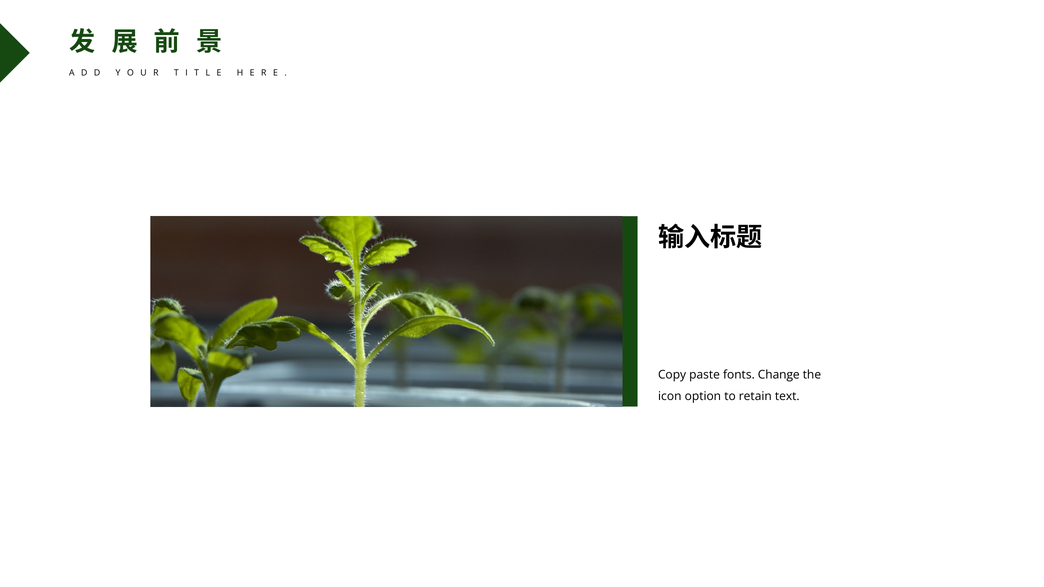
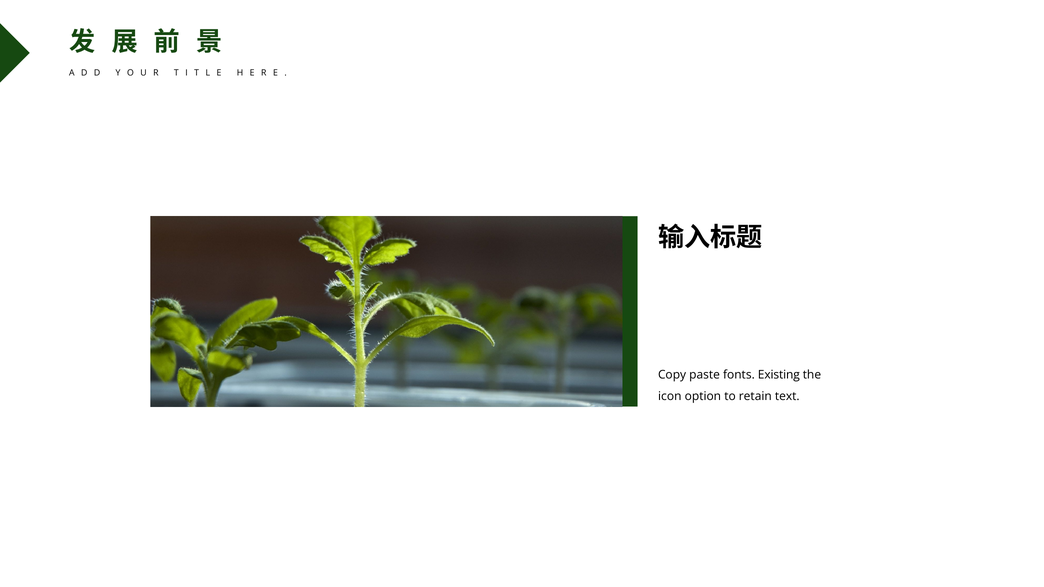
Change: Change -> Existing
